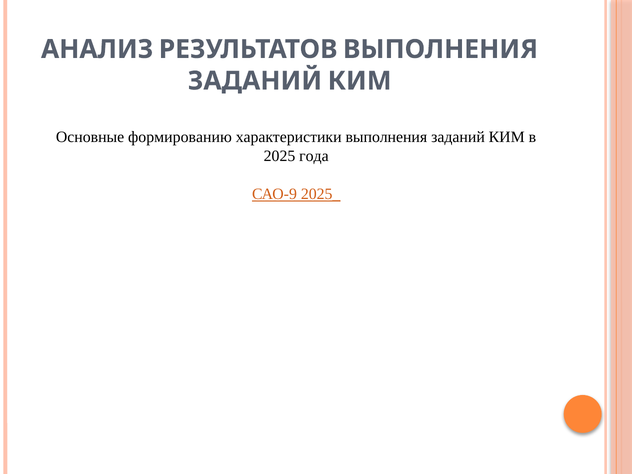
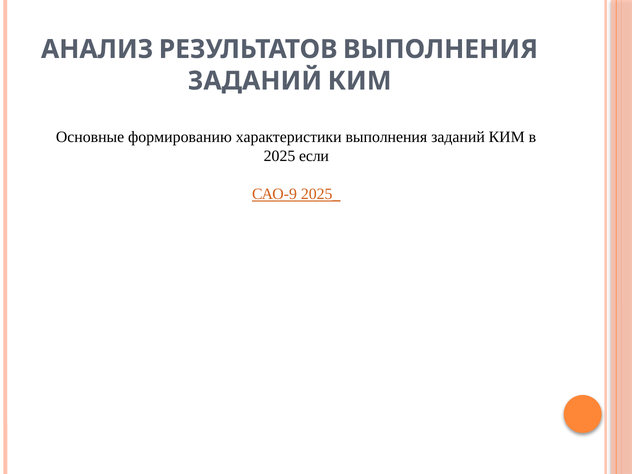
года: года -> если
